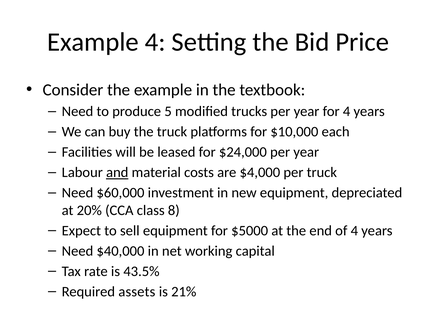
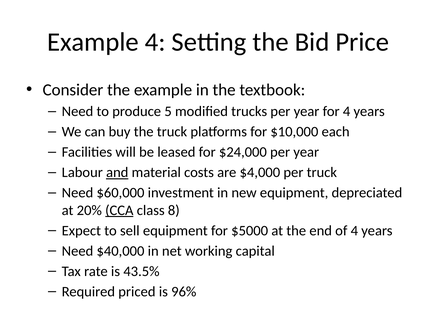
CCA underline: none -> present
assets: assets -> priced
21%: 21% -> 96%
